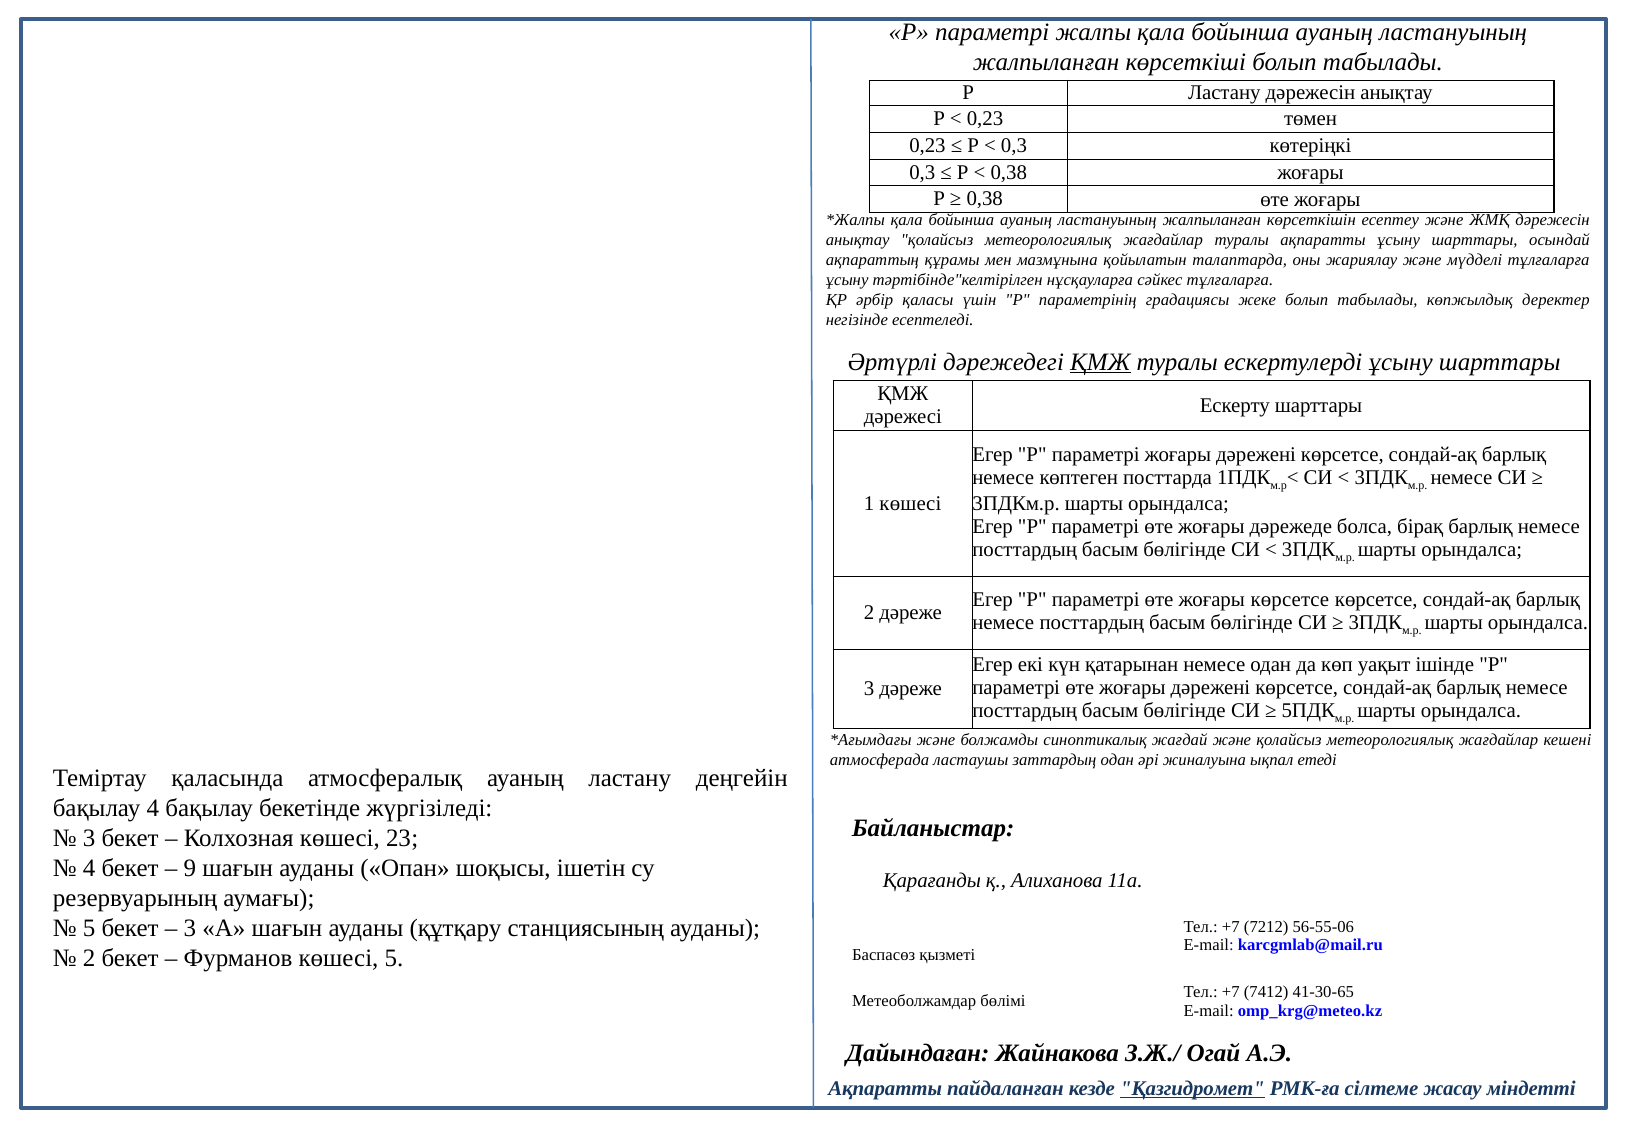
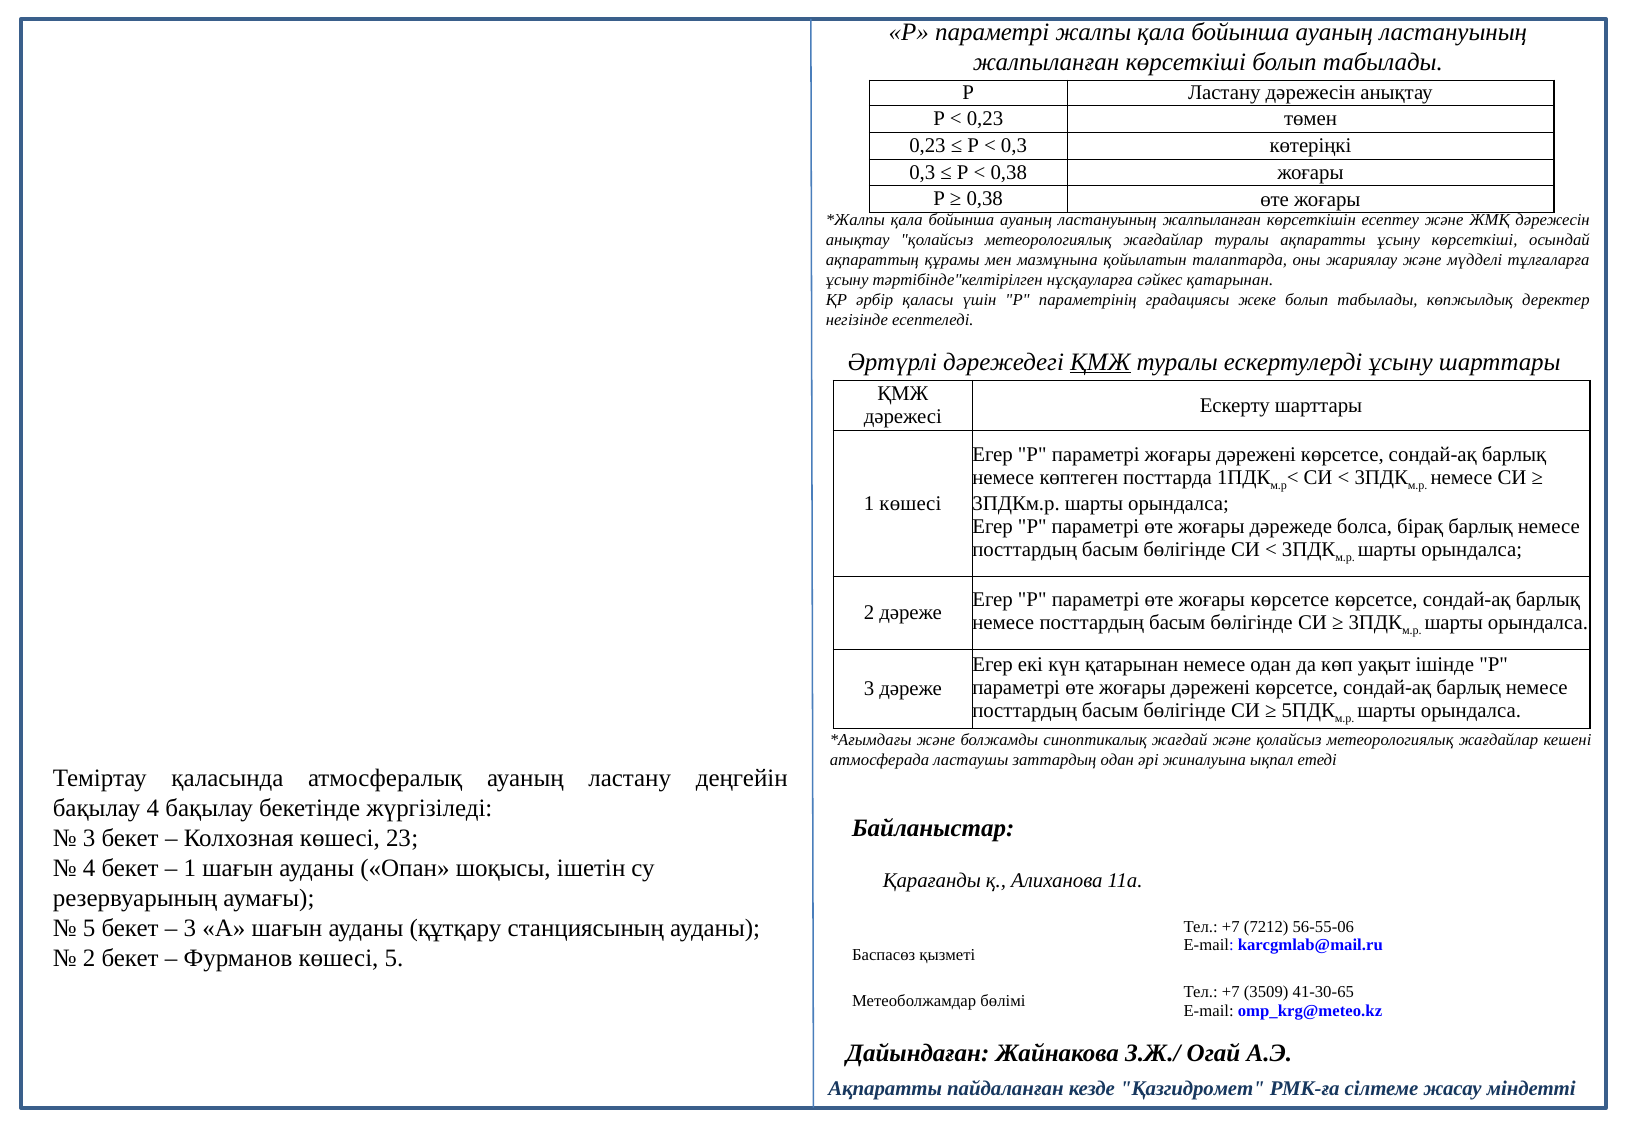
ақпаратты ұсыну шарттары: шарттары -> көрсеткіші
сәйкес тұлғаларға: тұлғаларға -> қатарынан
9 at (190, 868): 9 -> 1
7412: 7412 -> 3509
Қазгидромет underline: present -> none
